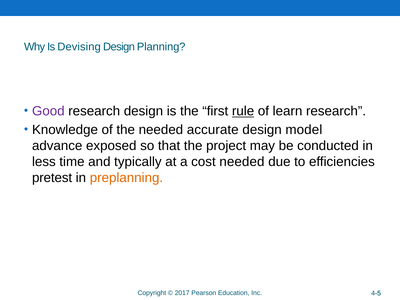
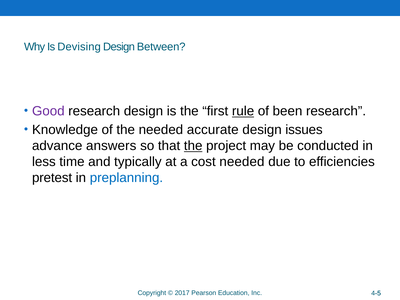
Planning: Planning -> Between
learn: learn -> been
model: model -> issues
exposed: exposed -> answers
the at (193, 146) underline: none -> present
preplanning colour: orange -> blue
